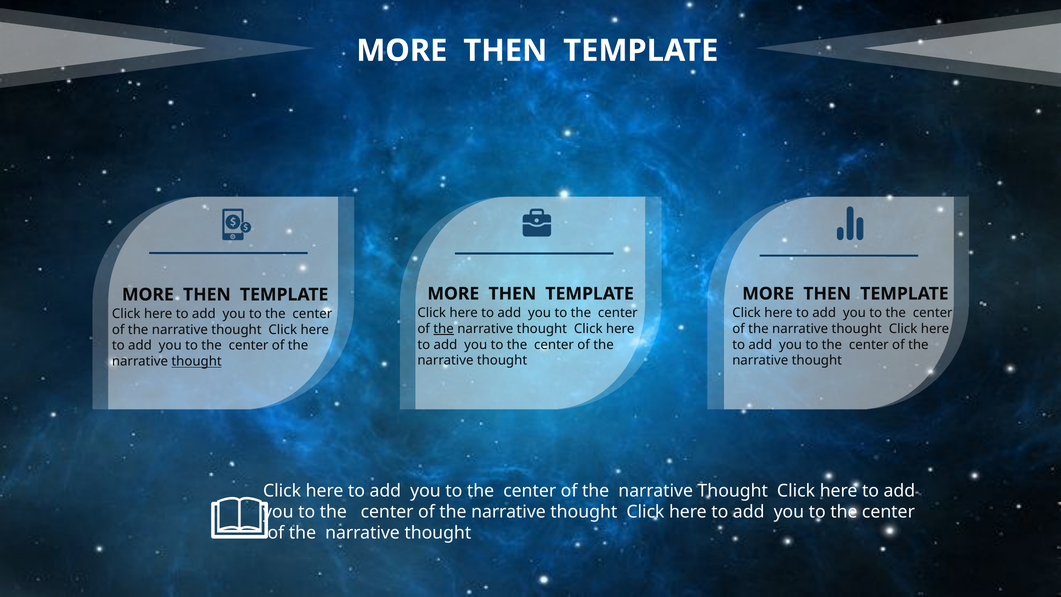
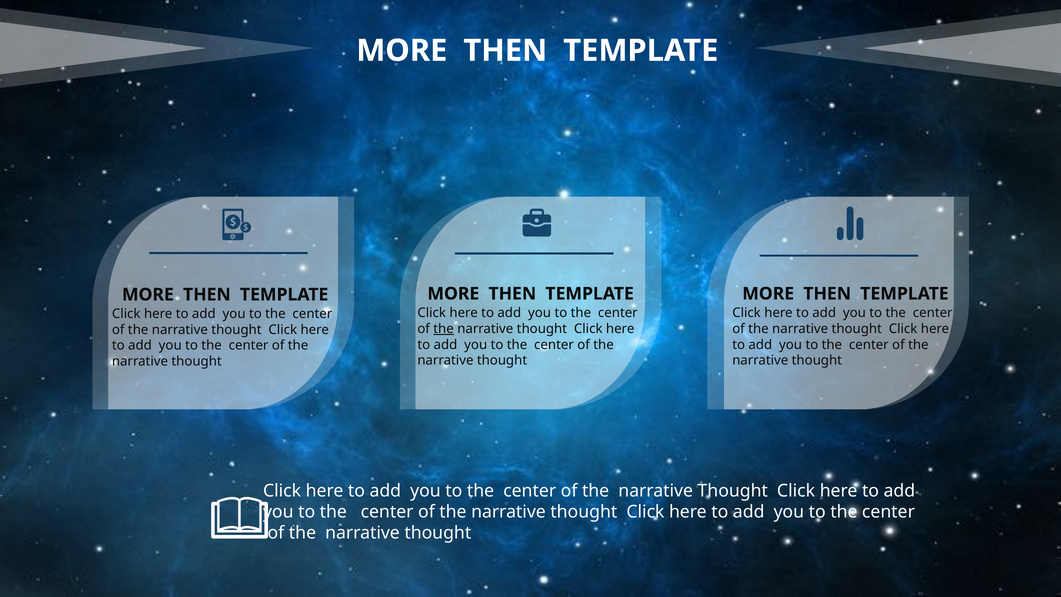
thought at (197, 361) underline: present -> none
